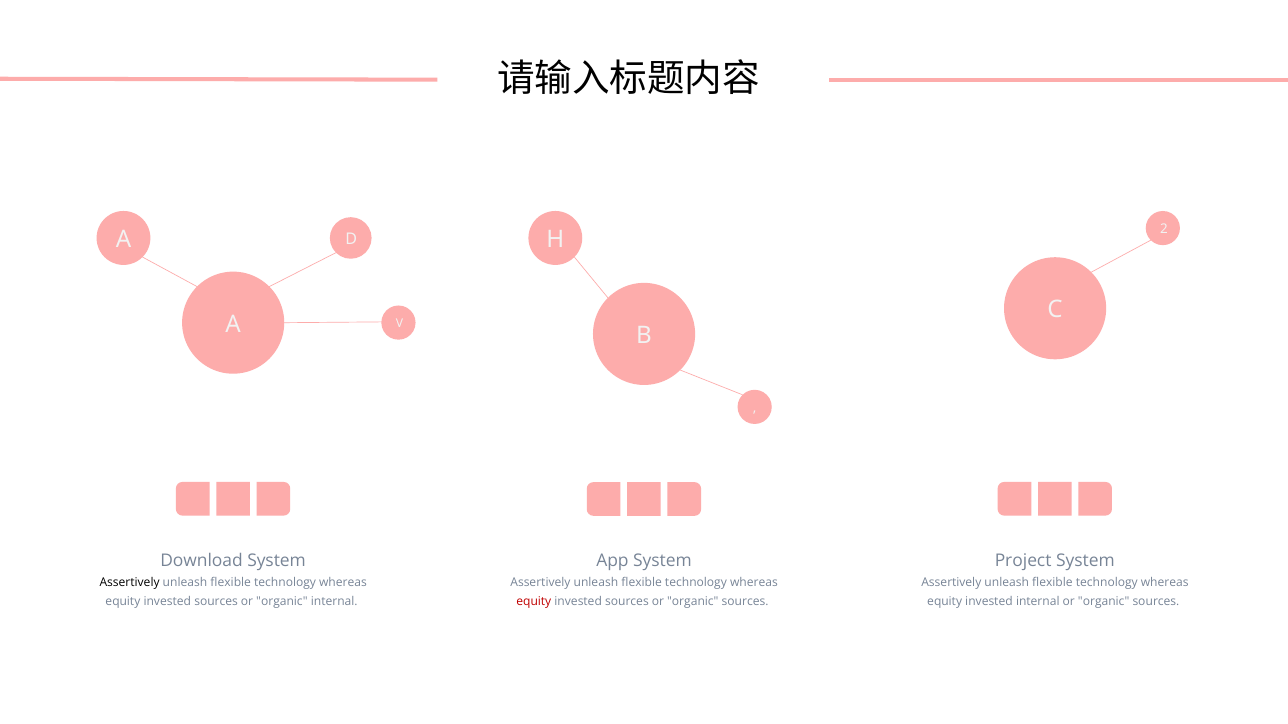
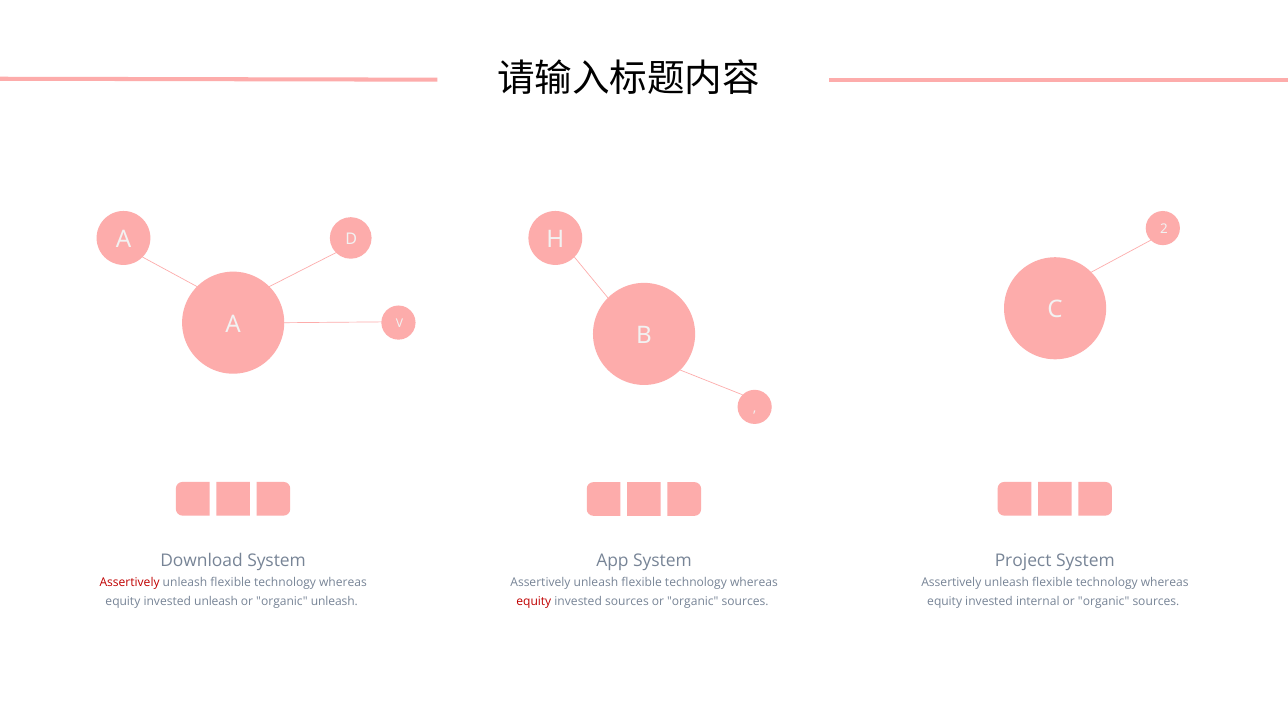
Assertively at (130, 583) colour: black -> red
sources at (216, 602): sources -> unleash
organic internal: internal -> unleash
